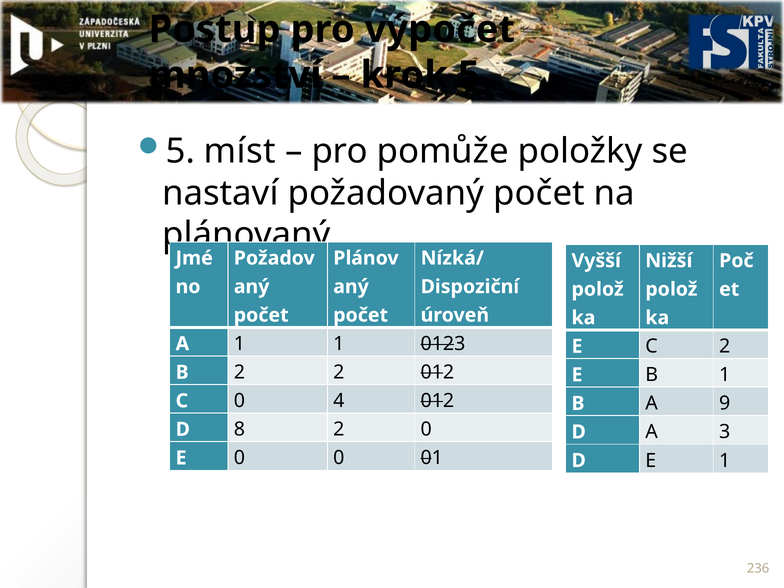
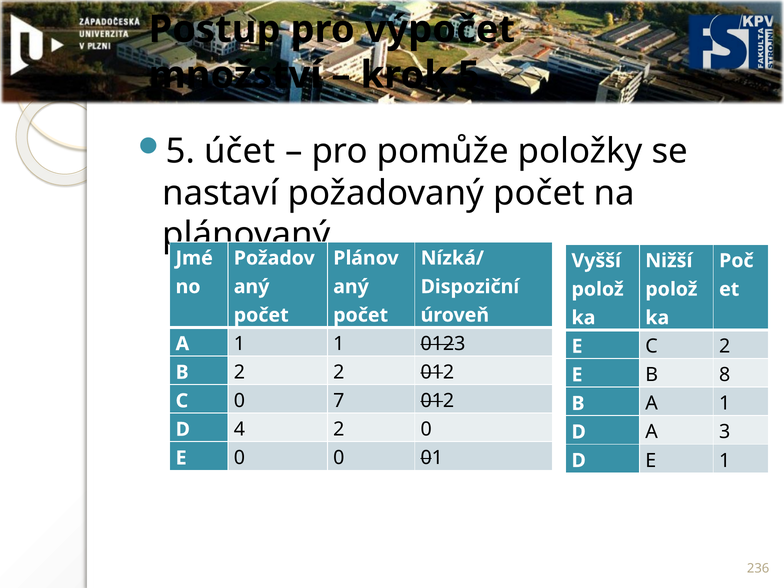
míst: míst -> účet
B 1: 1 -> 8
4: 4 -> 7
9 at (725, 403): 9 -> 1
8: 8 -> 4
